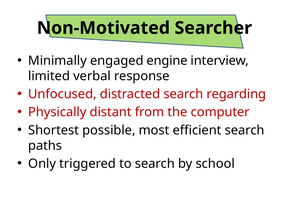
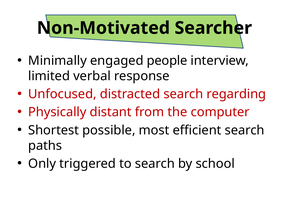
engine: engine -> people
